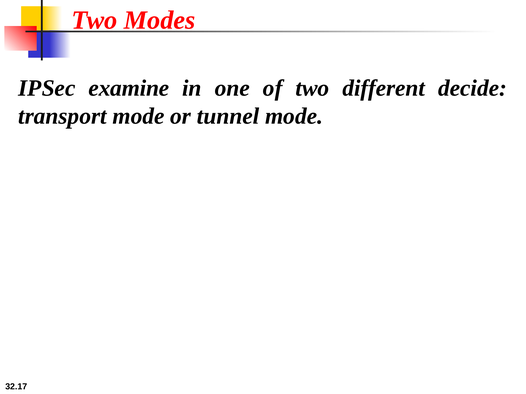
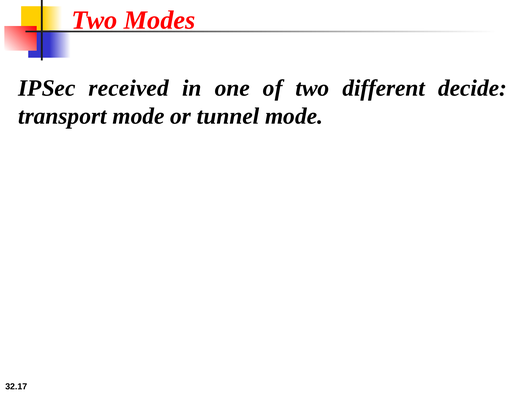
examine: examine -> received
